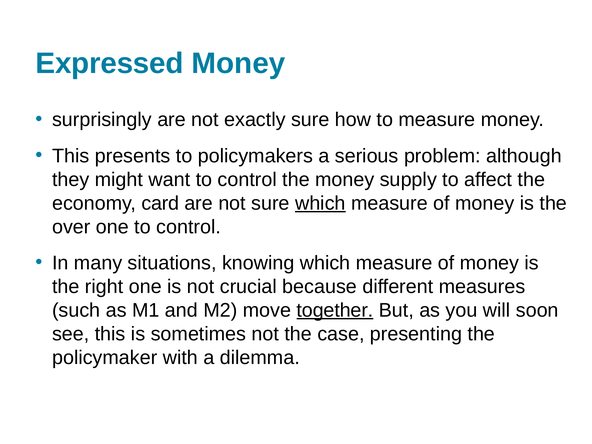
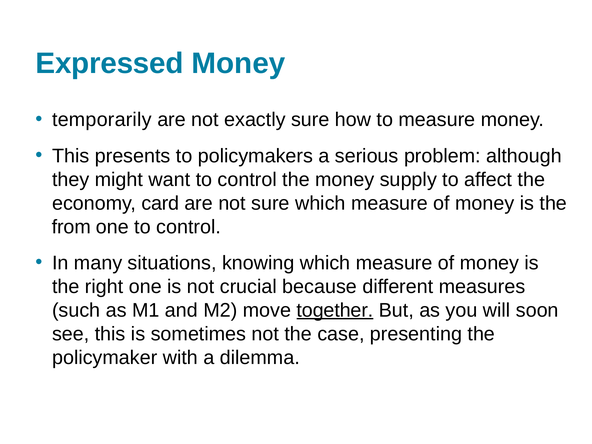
surprisingly: surprisingly -> temporarily
which at (320, 203) underline: present -> none
over: over -> from
